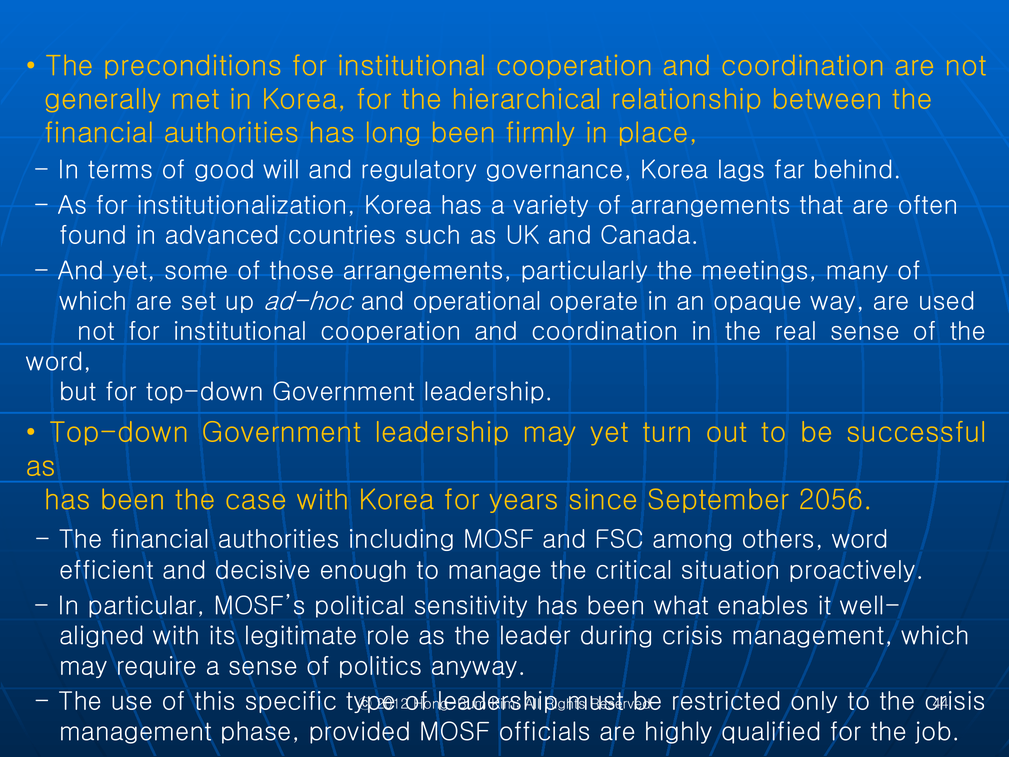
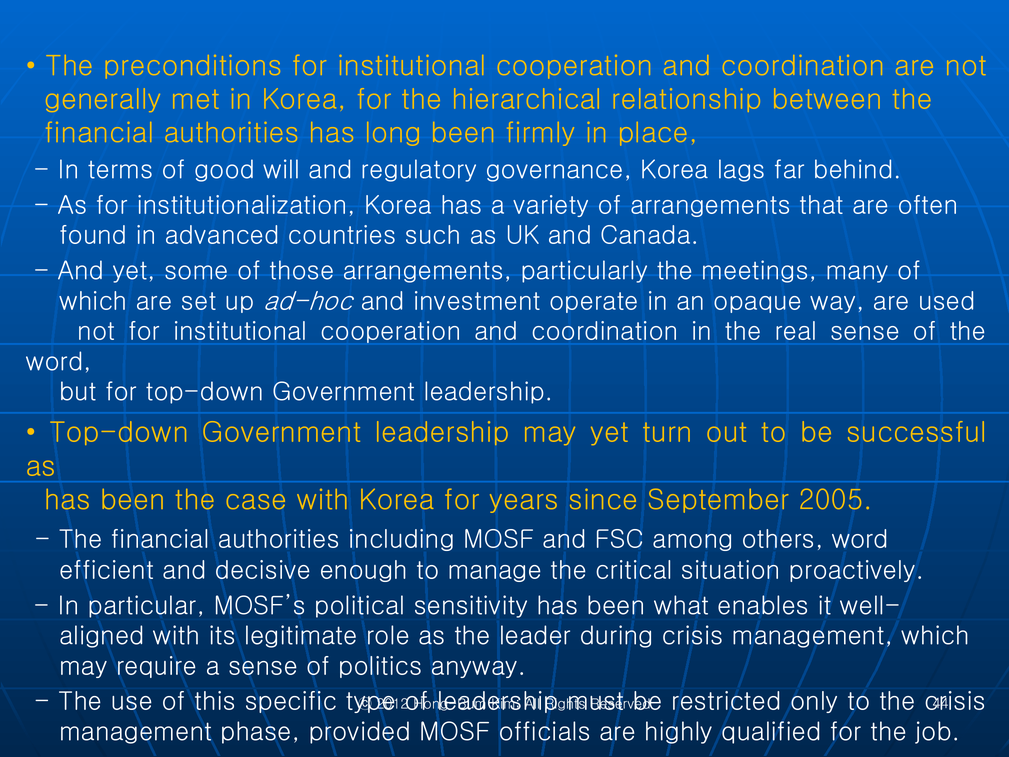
operational: operational -> investment
2056: 2056 -> 2005
